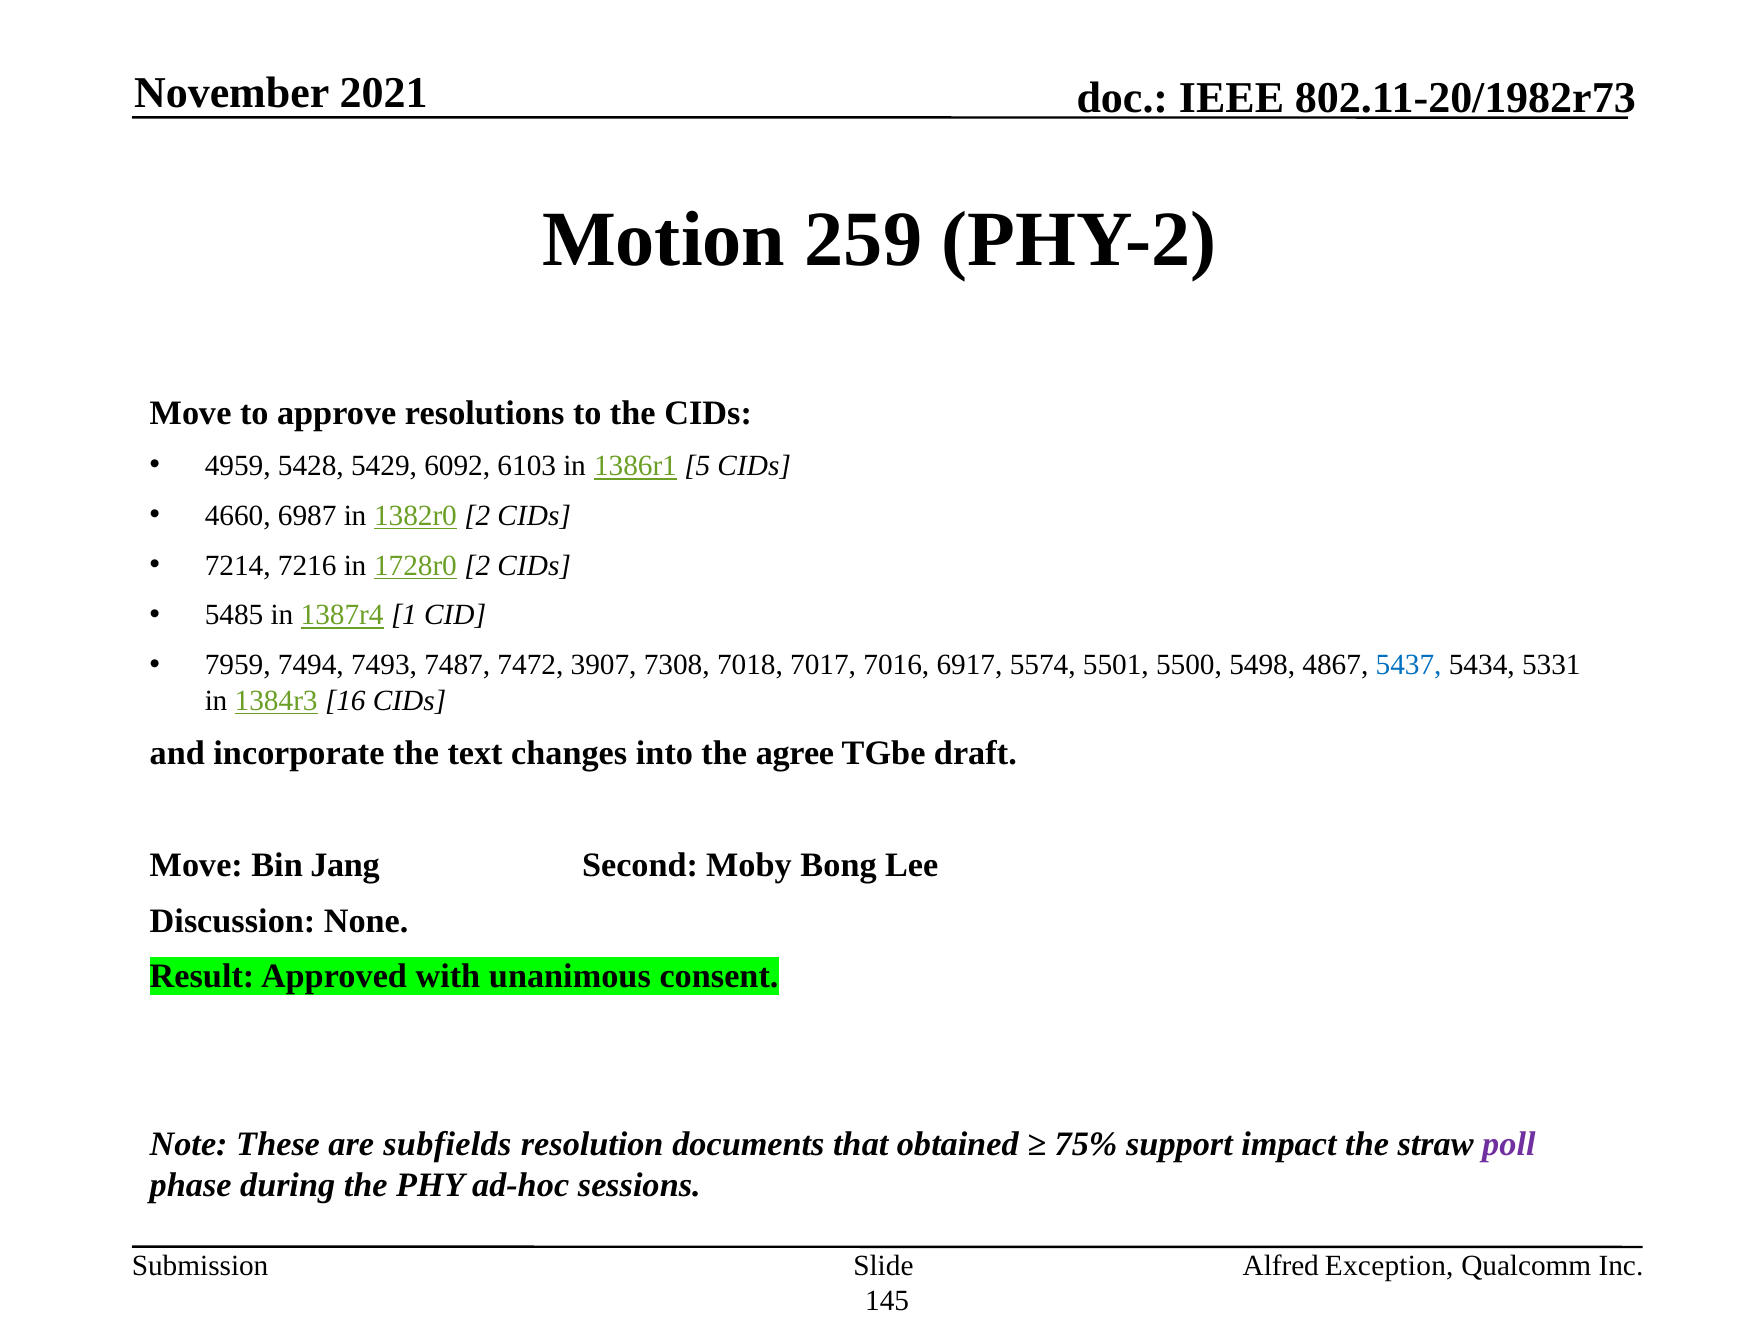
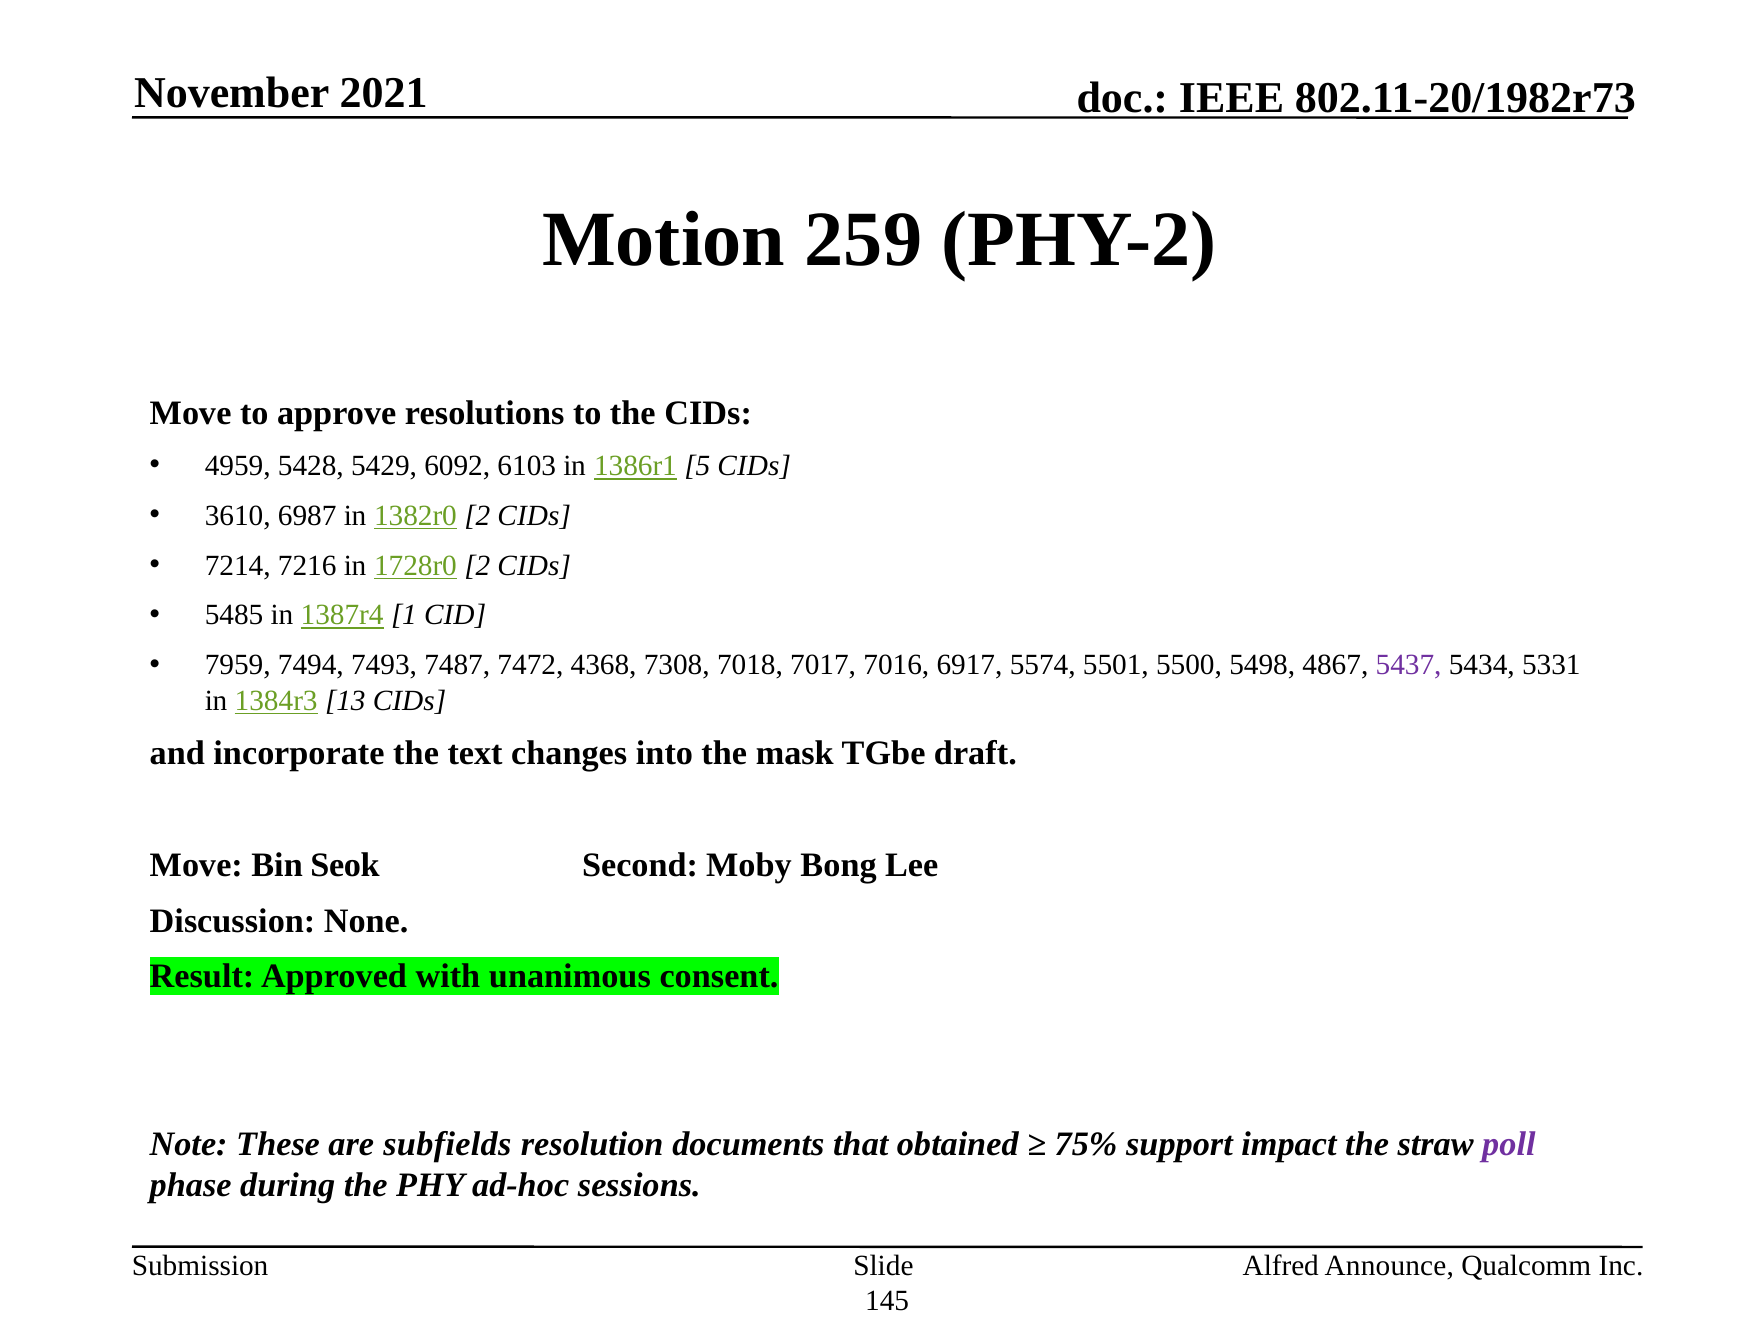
4660: 4660 -> 3610
3907: 3907 -> 4368
5437 colour: blue -> purple
16: 16 -> 13
agree: agree -> mask
Jang: Jang -> Seok
Exception: Exception -> Announce
